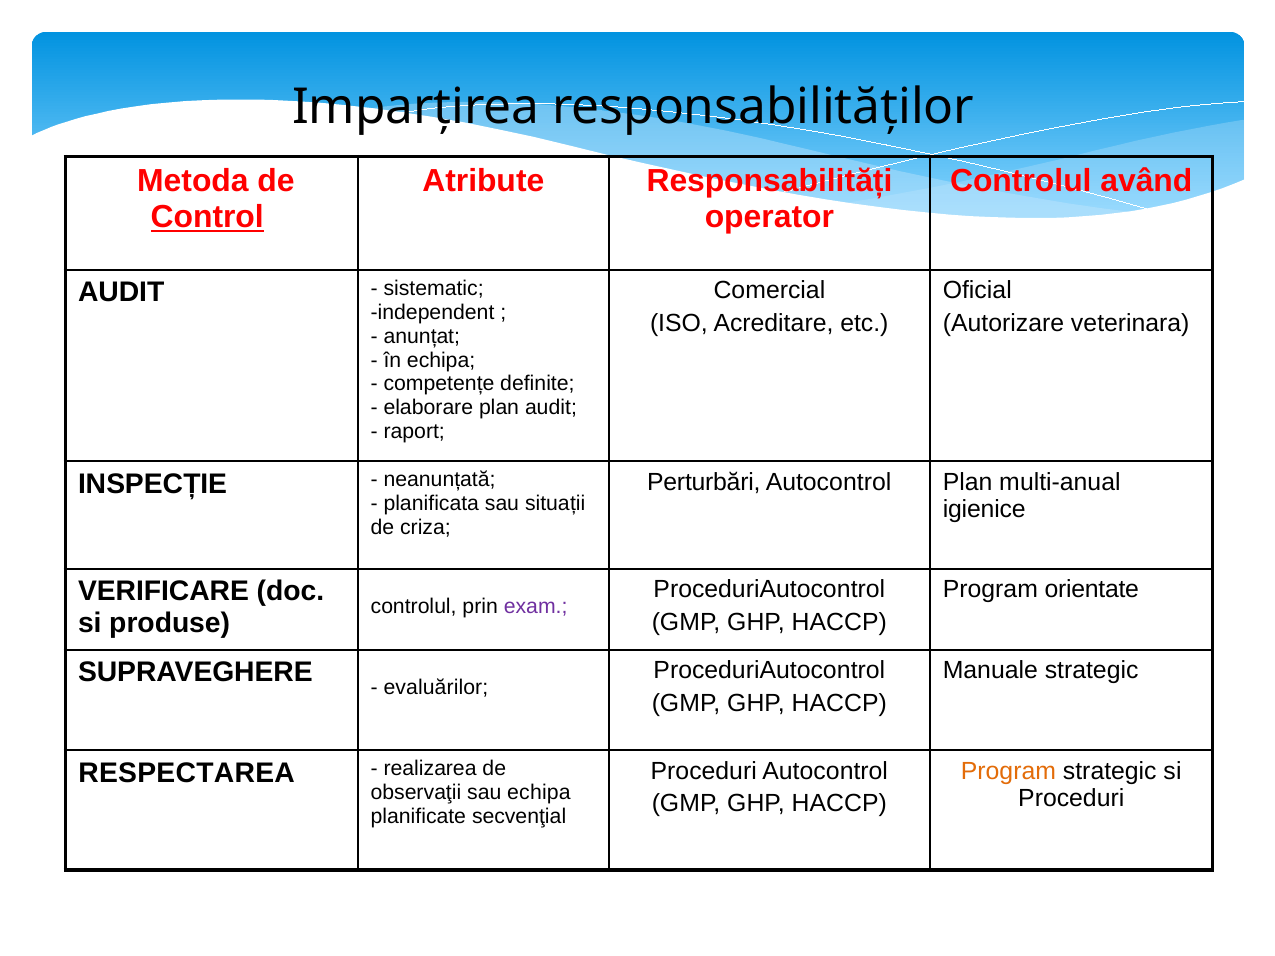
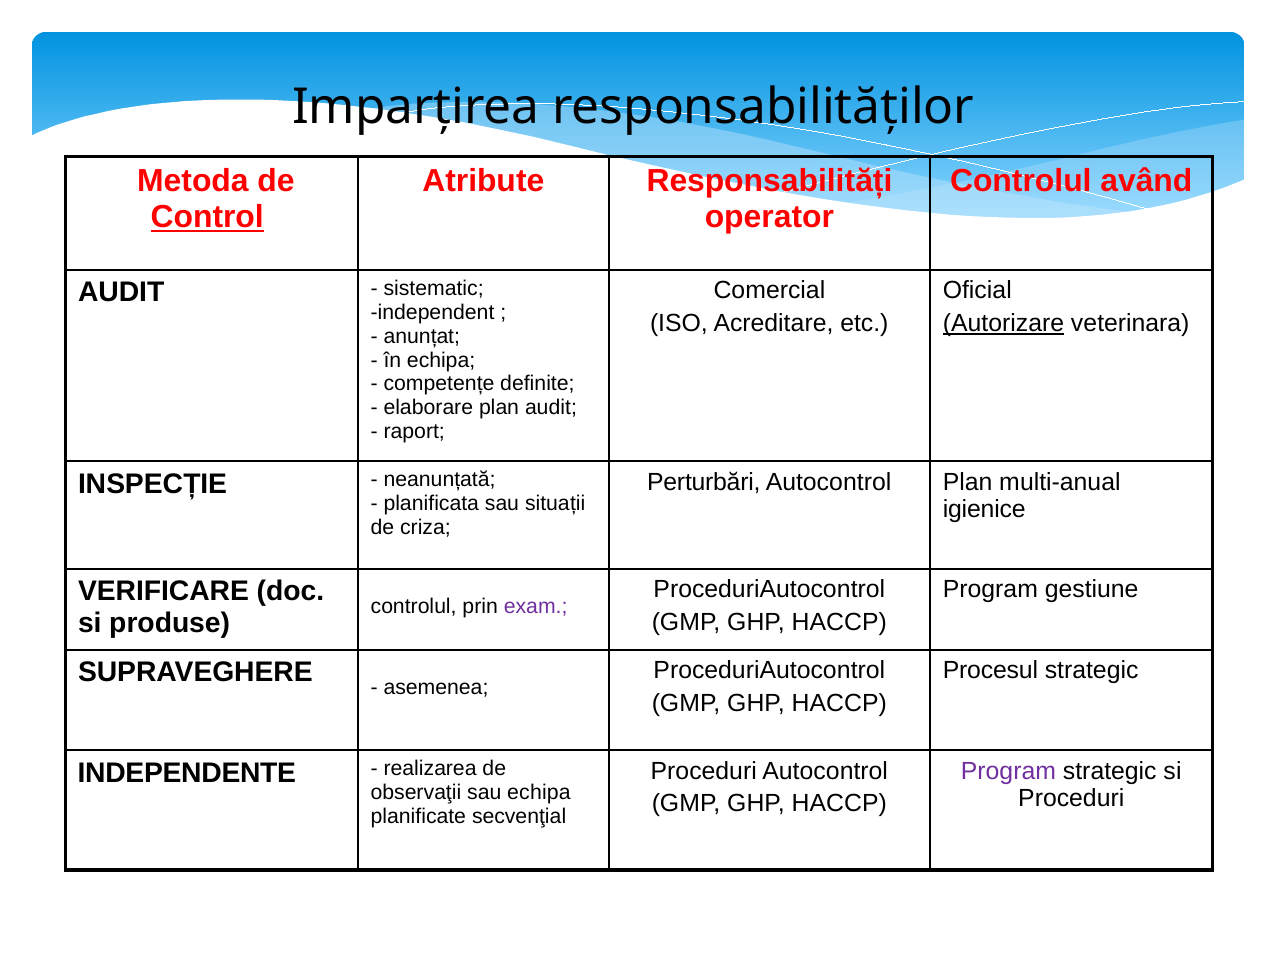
Autorizare underline: none -> present
orientate: orientate -> gestiune
Manuale: Manuale -> Procesul
evaluărilor: evaluărilor -> asemenea
Program at (1008, 771) colour: orange -> purple
RESPECTAREA: RESPECTAREA -> INDEPENDENTE
